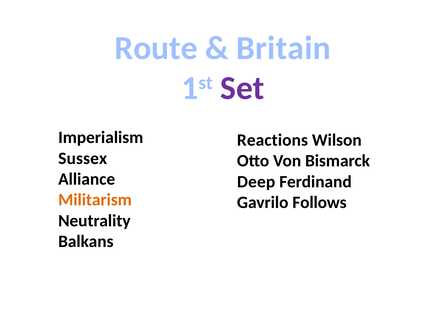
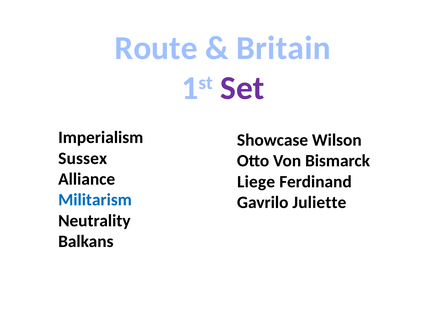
Reactions: Reactions -> Showcase
Deep: Deep -> Liege
Militarism colour: orange -> blue
Follows: Follows -> Juliette
